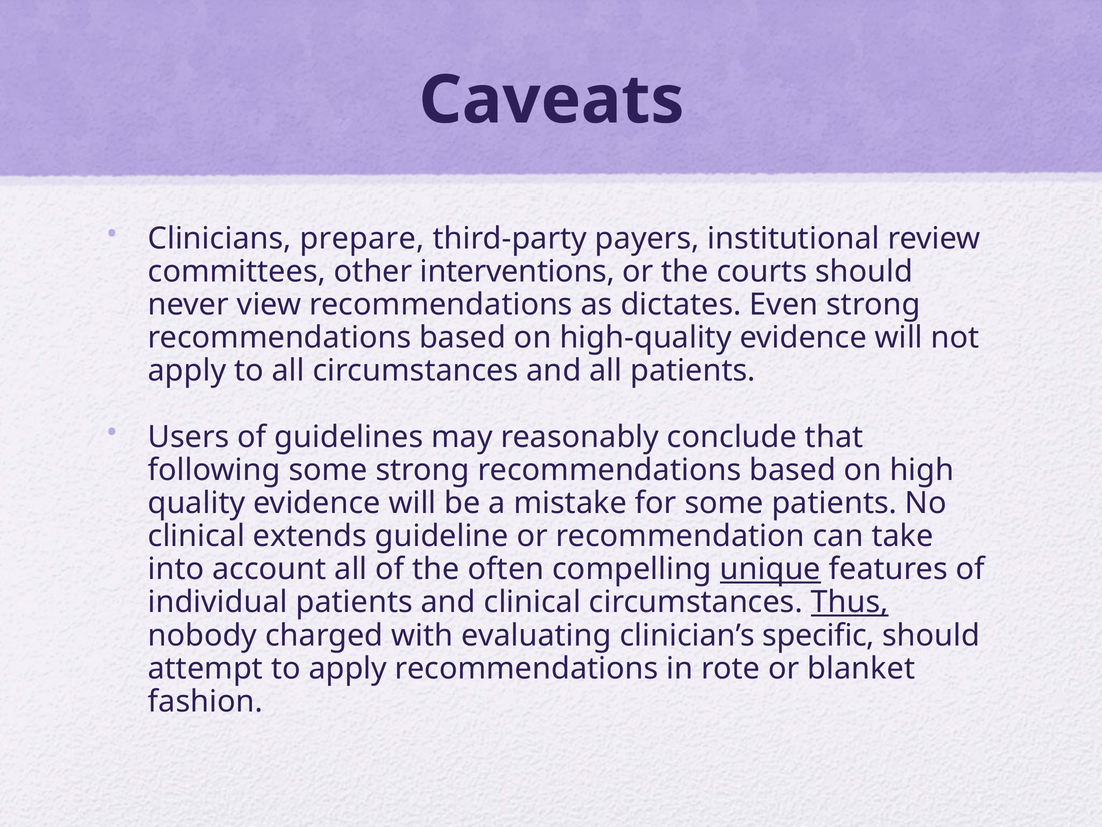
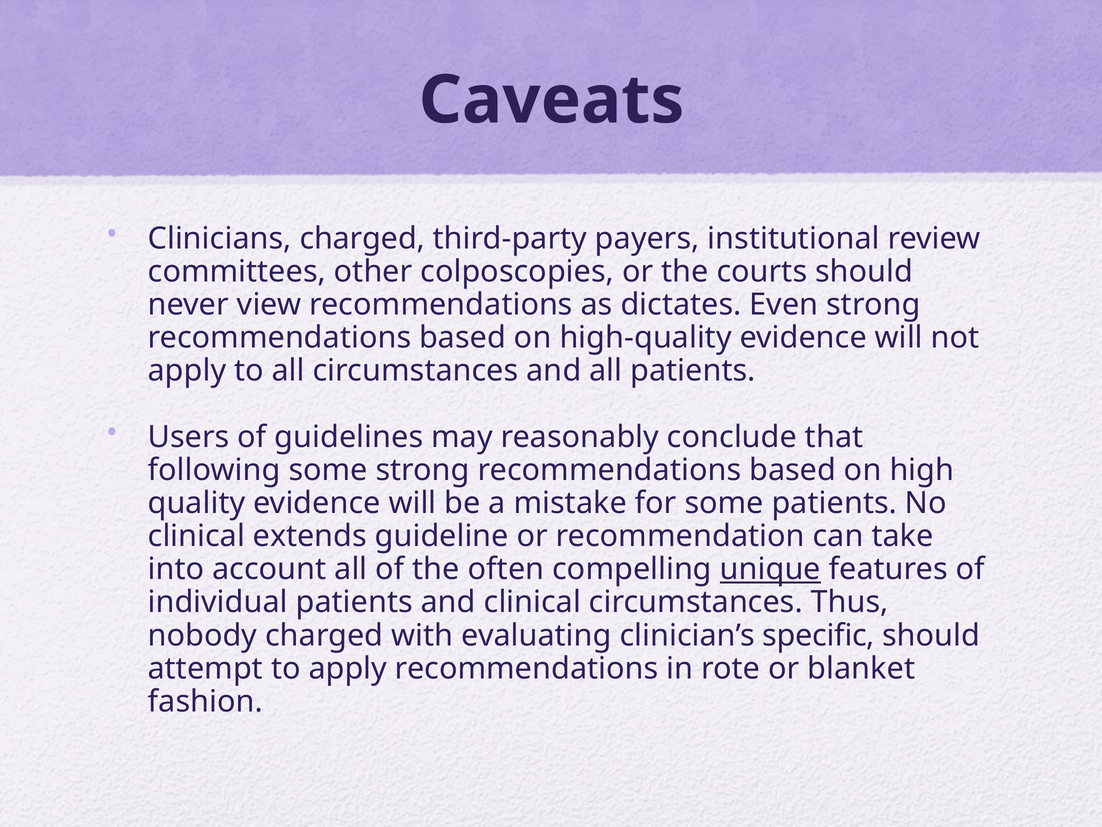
Clinicians prepare: prepare -> charged
interventions: interventions -> colposcopies
Thus underline: present -> none
